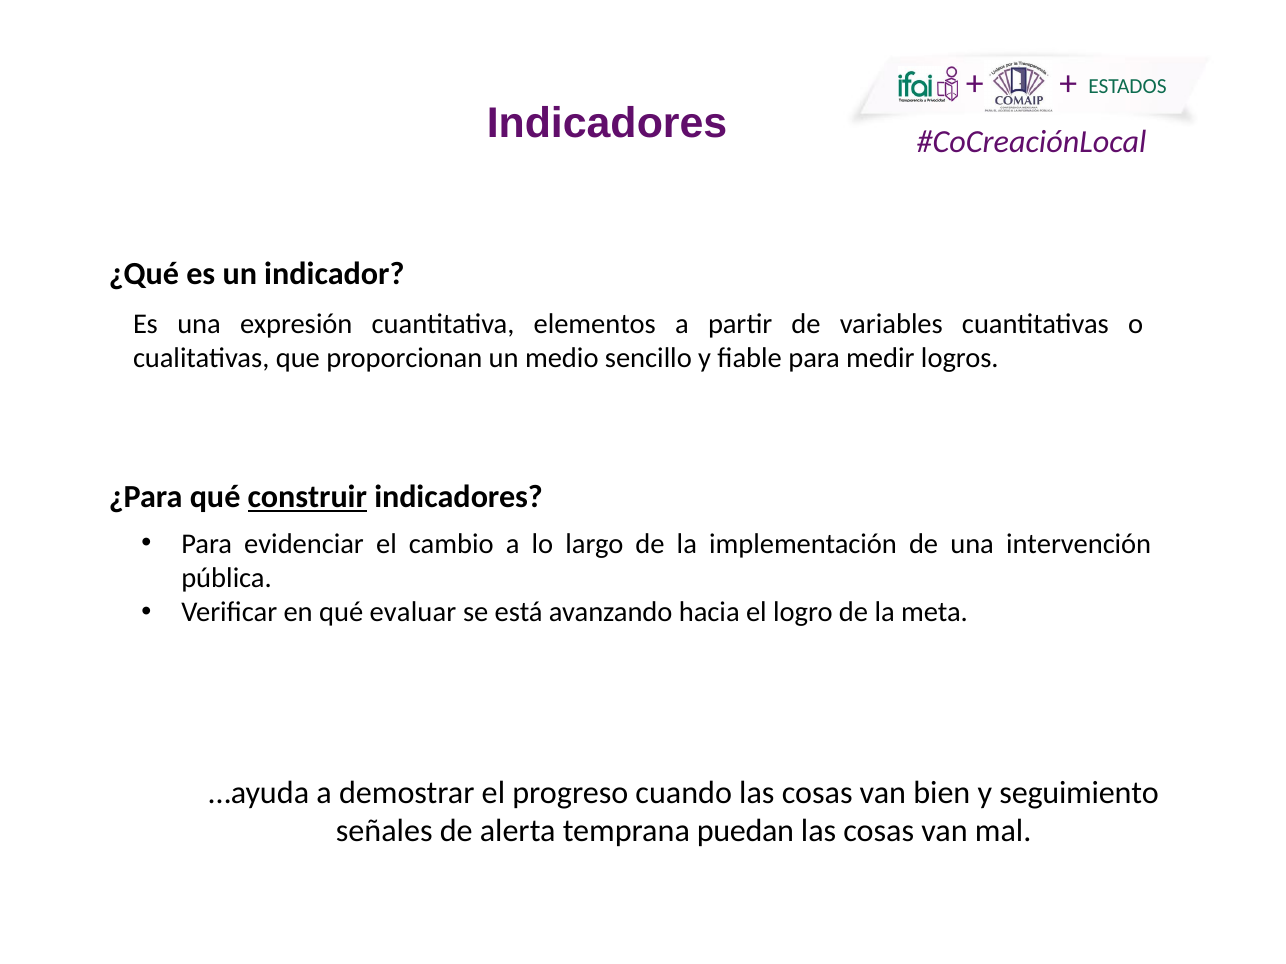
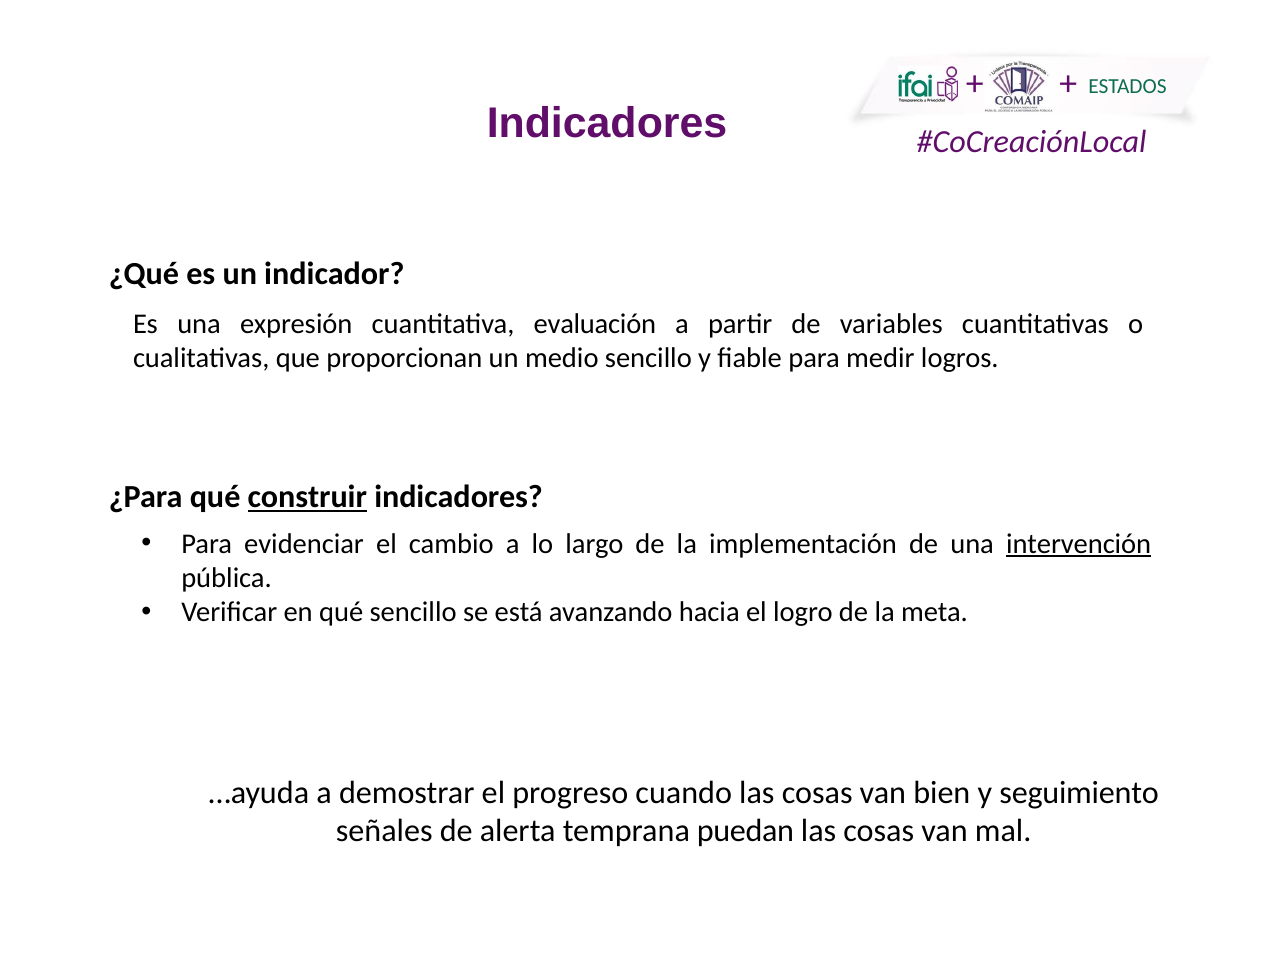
elementos: elementos -> evaluación
intervención underline: none -> present
qué evaluar: evaluar -> sencillo
